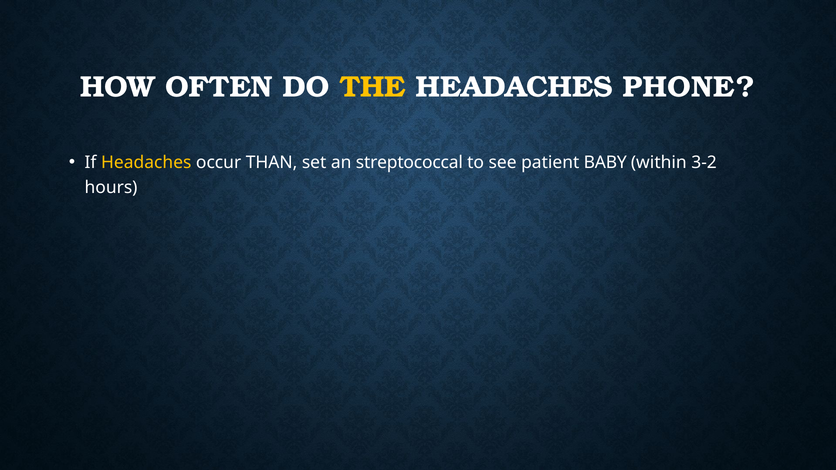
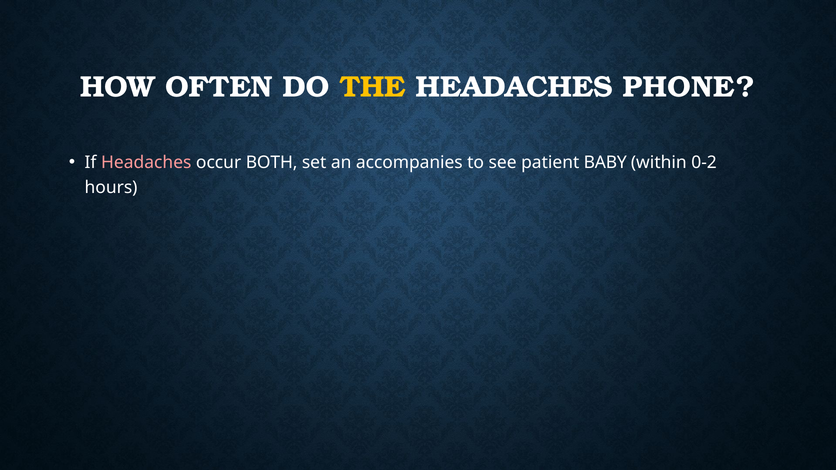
Headaches at (146, 163) colour: yellow -> pink
THAN: THAN -> BOTH
streptococcal: streptococcal -> accompanies
3-2: 3-2 -> 0-2
